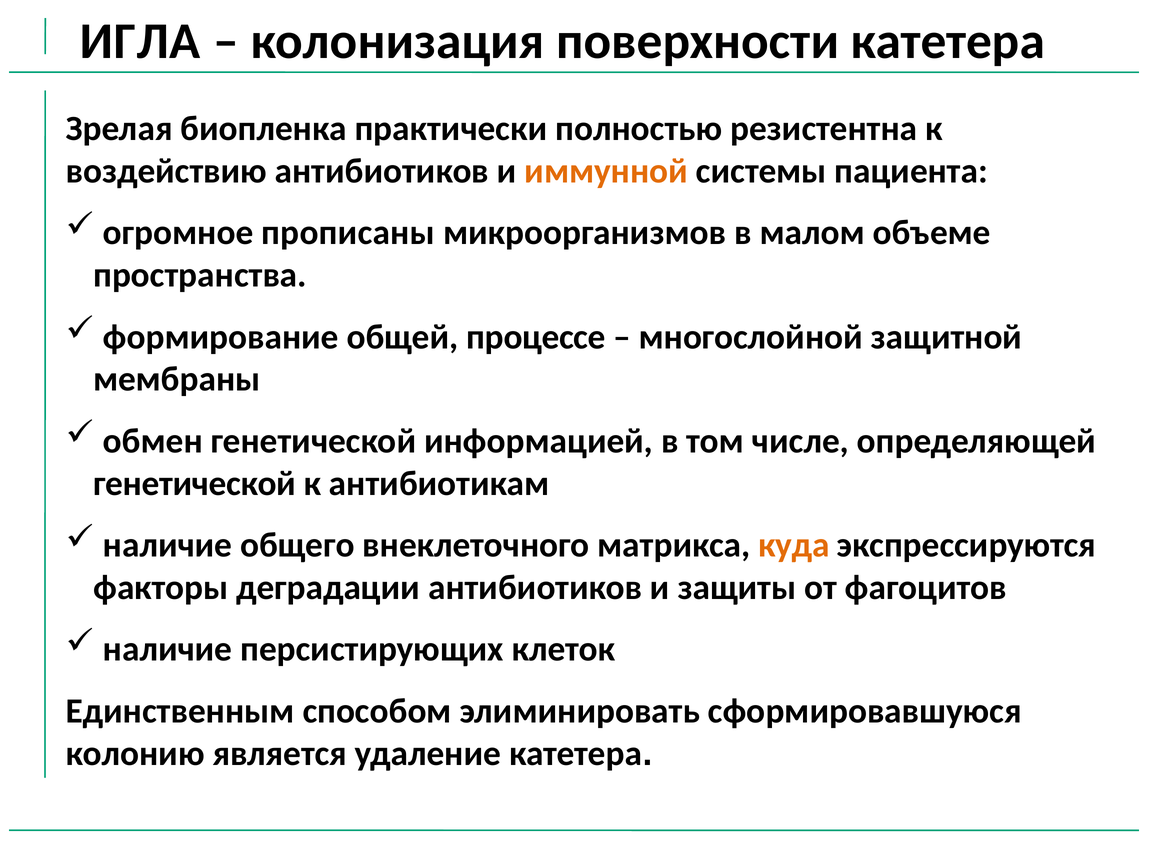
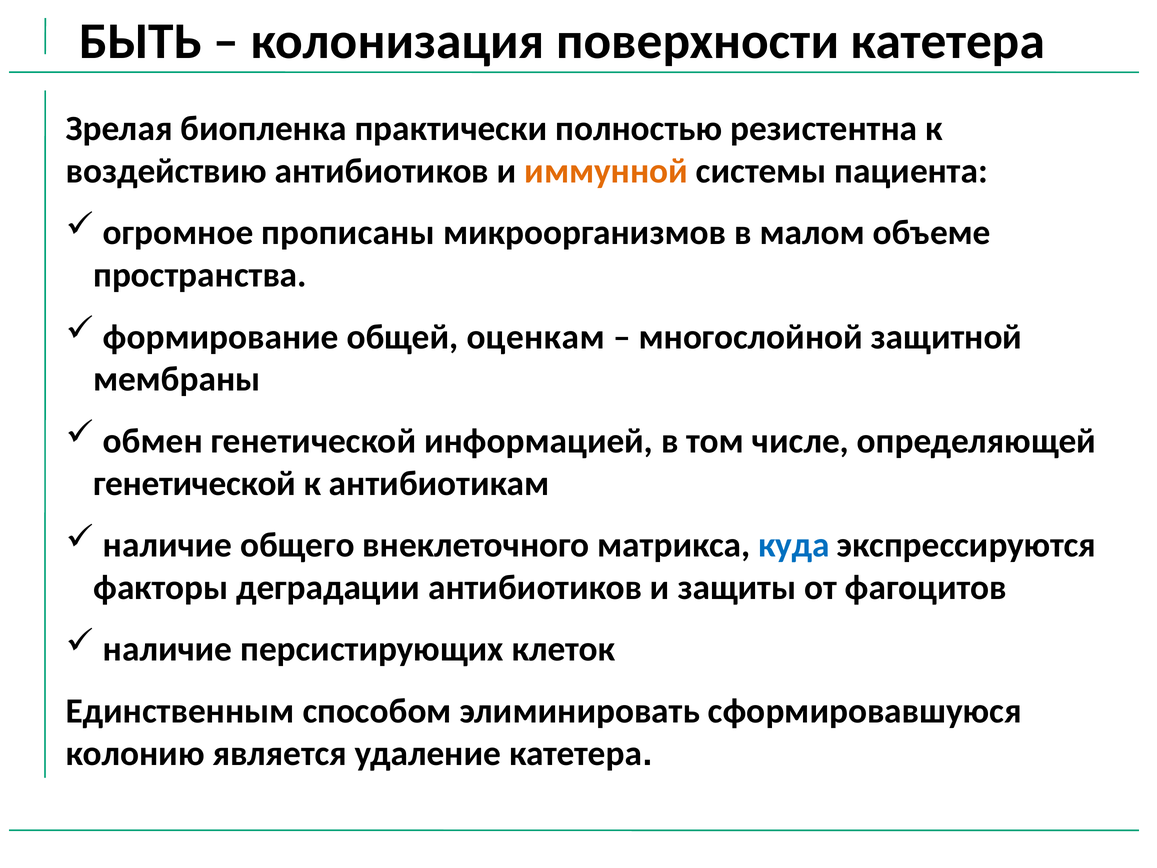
ИГЛА: ИГЛА -> БЫТЬ
процессе: процессе -> оценкам
куда colour: orange -> blue
